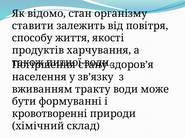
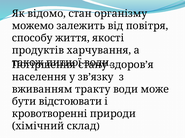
ставити: ставити -> можемо
формуванні: формуванні -> відстоювати
